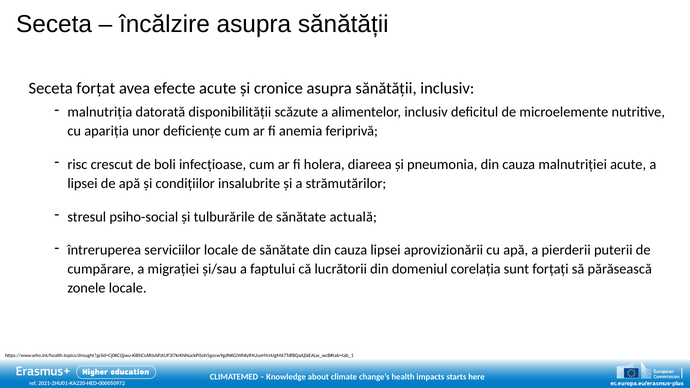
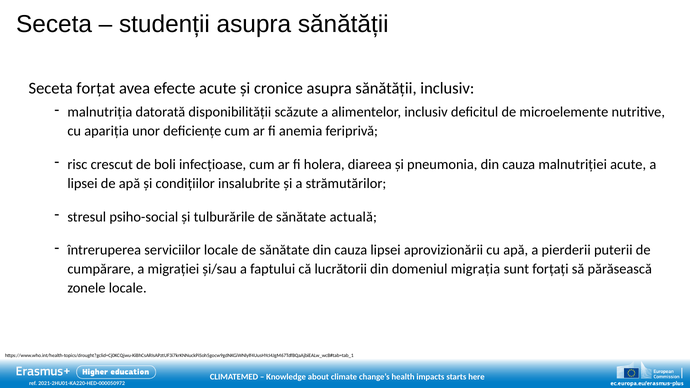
încălzire: încălzire -> studenții
corelația: corelația -> migrația
